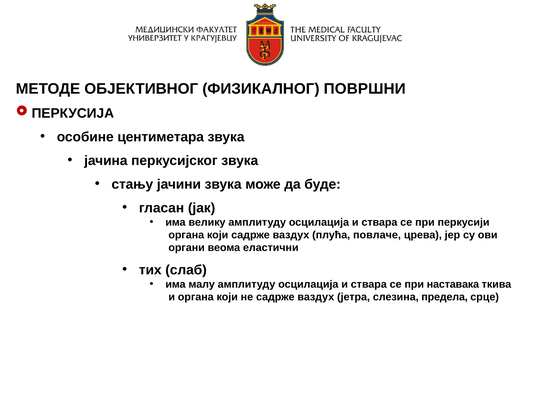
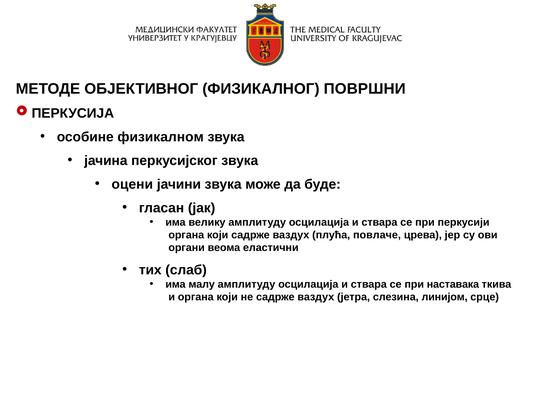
центиметара: центиметара -> физикалном
стању: стању -> оцени
предела: предела -> линијом
